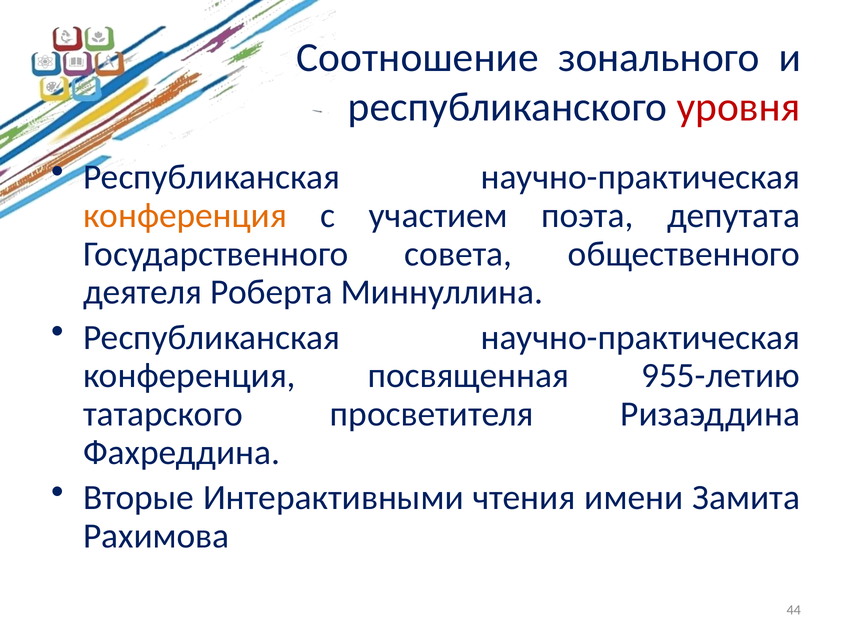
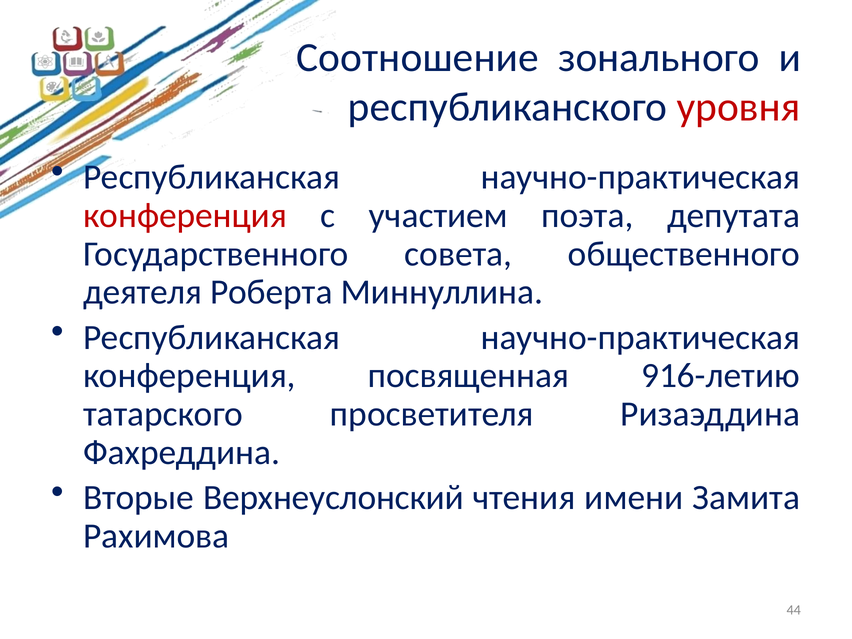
конференция at (185, 215) colour: orange -> red
955-летию: 955-летию -> 916-летию
Интерактивными: Интерактивными -> Верхнеуслонский
